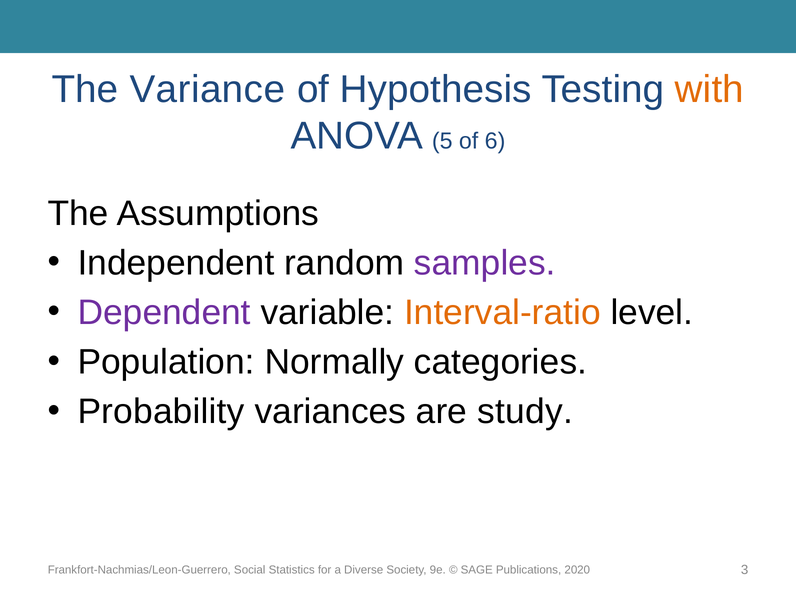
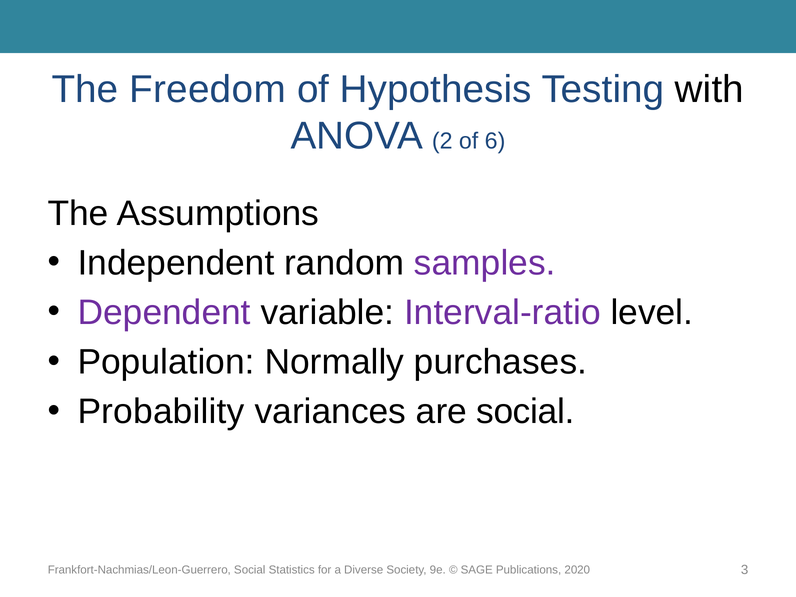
Variance: Variance -> Freedom
with colour: orange -> black
5: 5 -> 2
Interval-ratio colour: orange -> purple
categories: categories -> purchases
are study: study -> social
